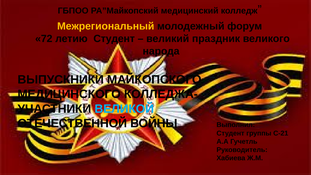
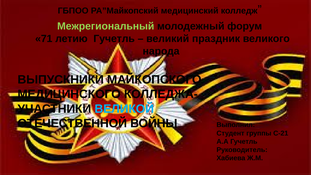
Межрегиональный colour: yellow -> light green
72: 72 -> 71
летию Студент: Студент -> Гучетль
